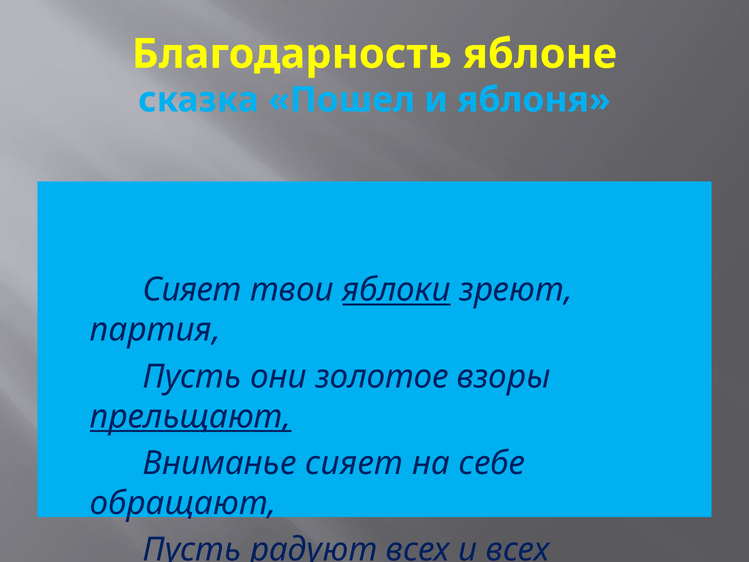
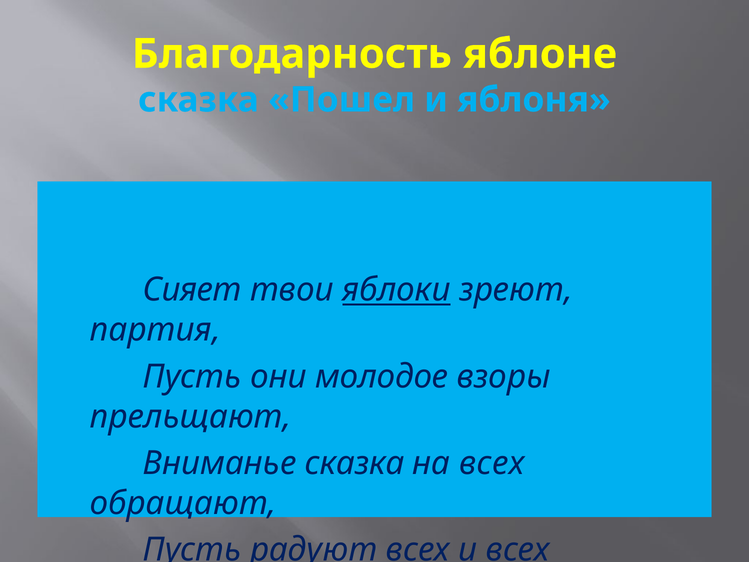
золотое: золотое -> молодое
прельщают underline: present -> none
Вниманье сияет: сияет -> сказка
на себе: себе -> всех
